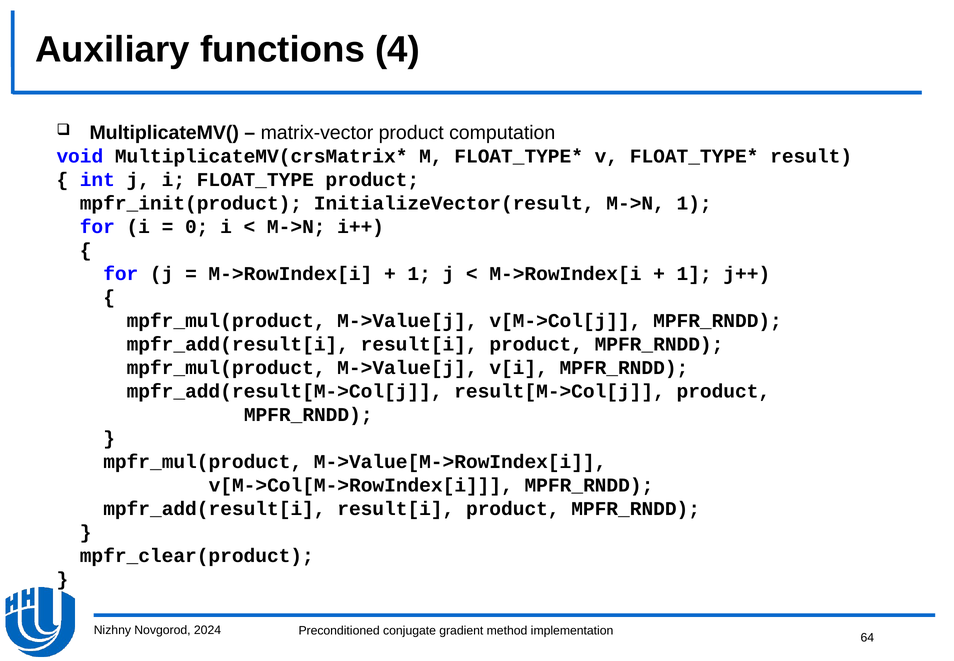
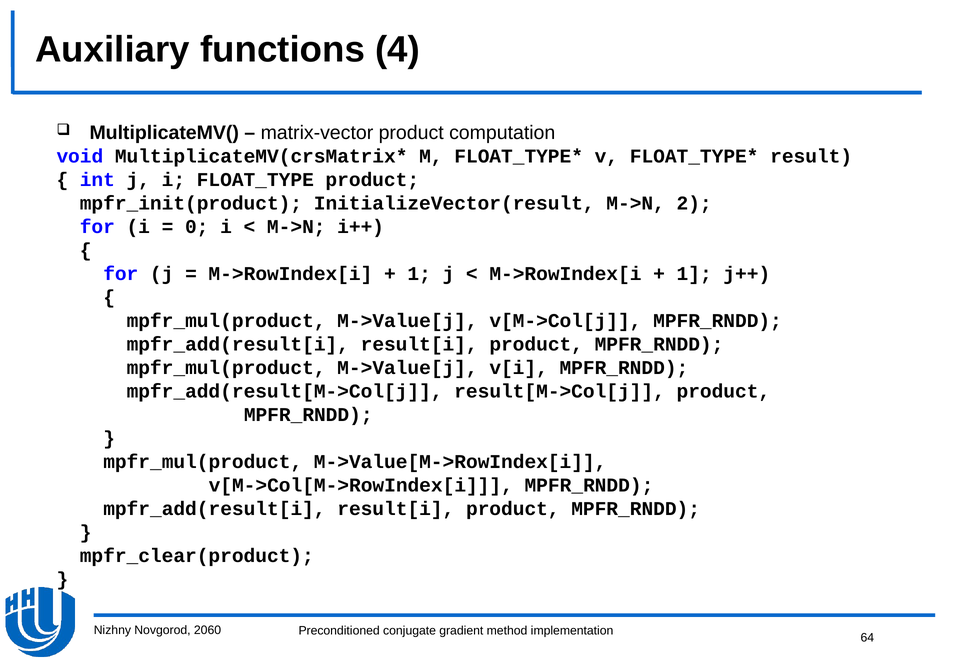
M->N 1: 1 -> 2
2024: 2024 -> 2060
